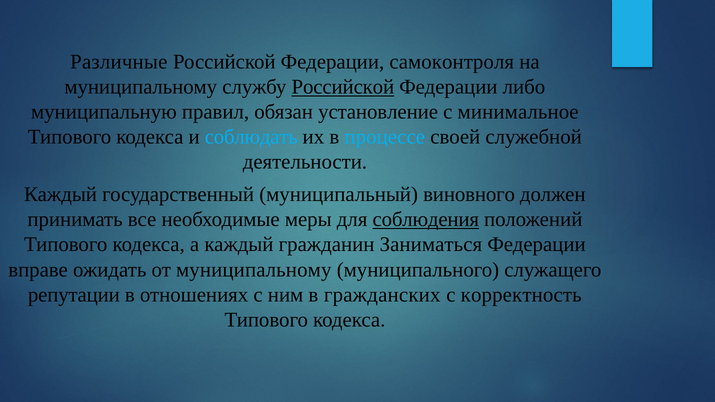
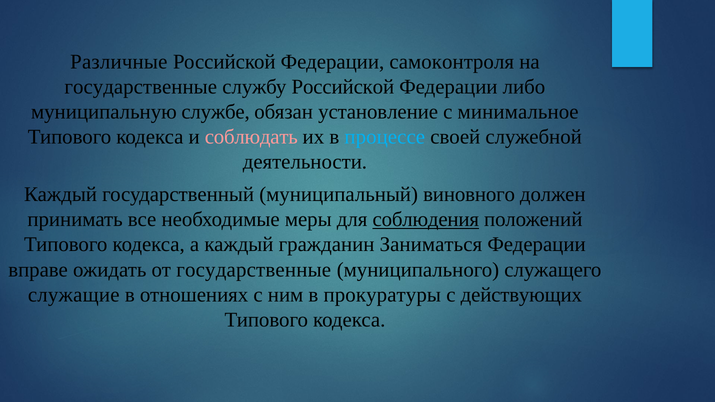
муниципальному at (141, 87): муниципальному -> государственные
Российской at (343, 87) underline: present -> none
правил: правил -> службе
соблюдать colour: light blue -> pink
от муниципальному: муниципальному -> государственные
репутации: репутации -> служащие
гражданских: гражданских -> прокуратуры
корректность: корректность -> действующих
